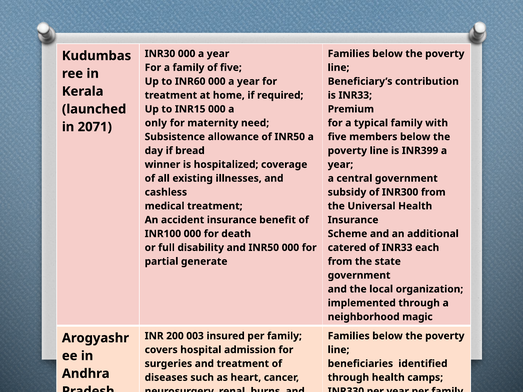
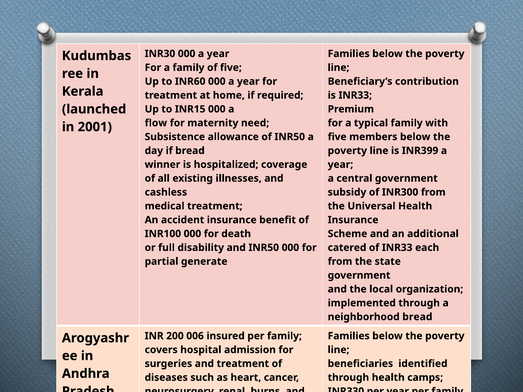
only: only -> flow
2071: 2071 -> 2001
neighborhood magic: magic -> bread
003: 003 -> 006
